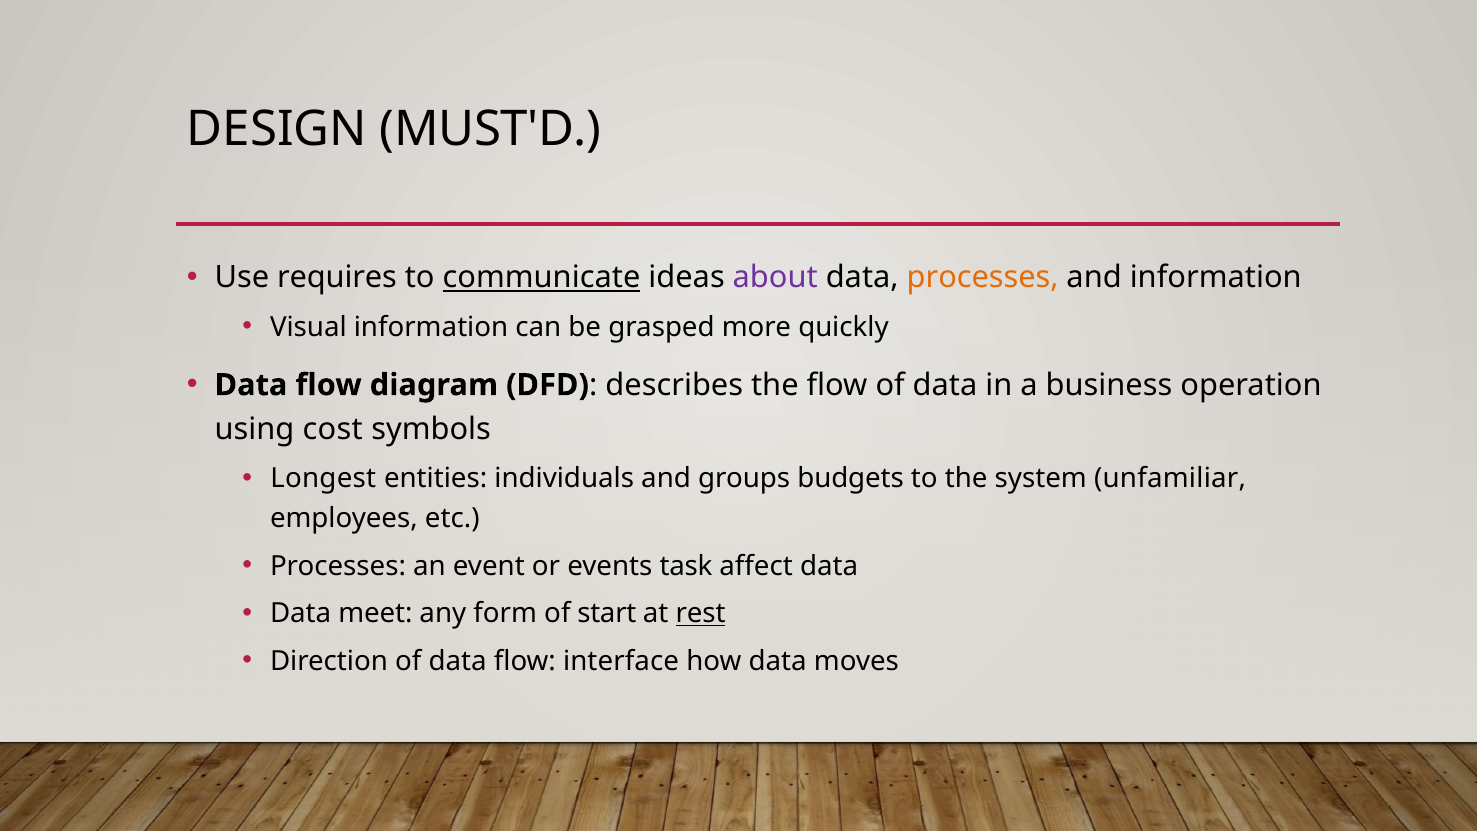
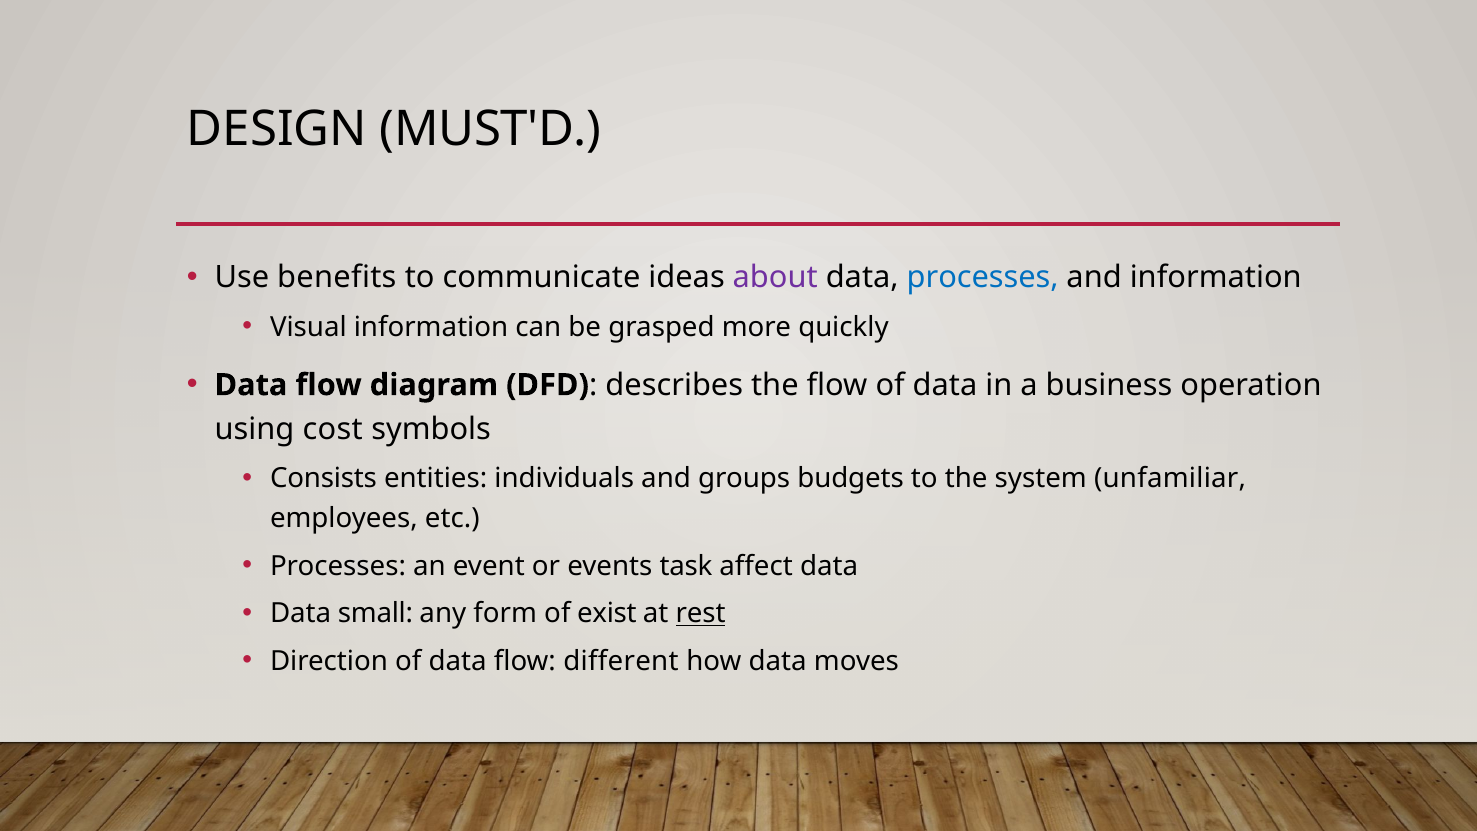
requires: requires -> benefits
communicate underline: present -> none
processes at (983, 278) colour: orange -> blue
Longest: Longest -> Consists
meet: meet -> small
start: start -> exist
interface: interface -> different
